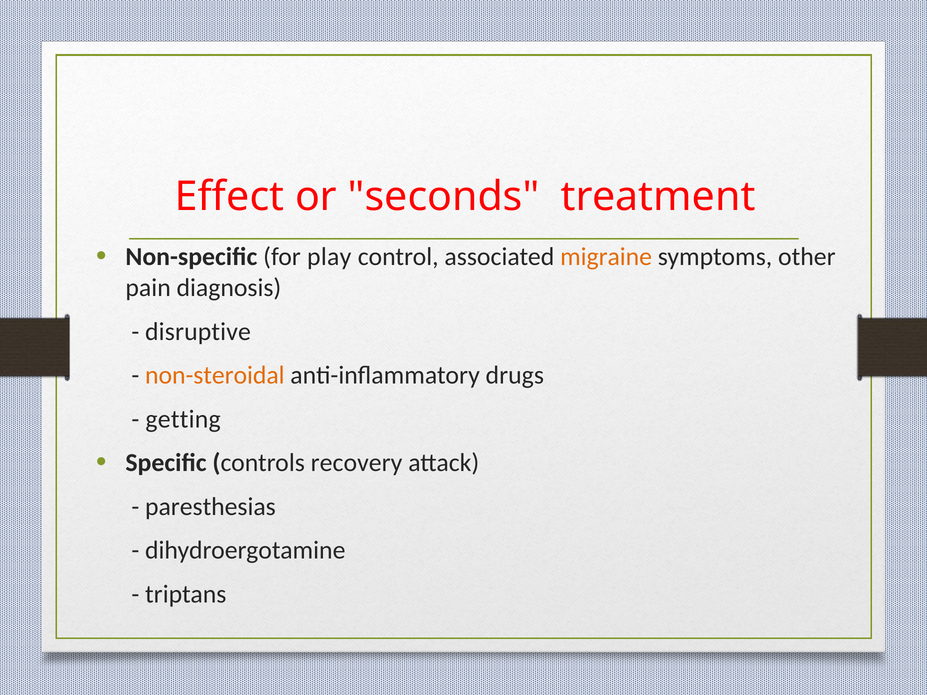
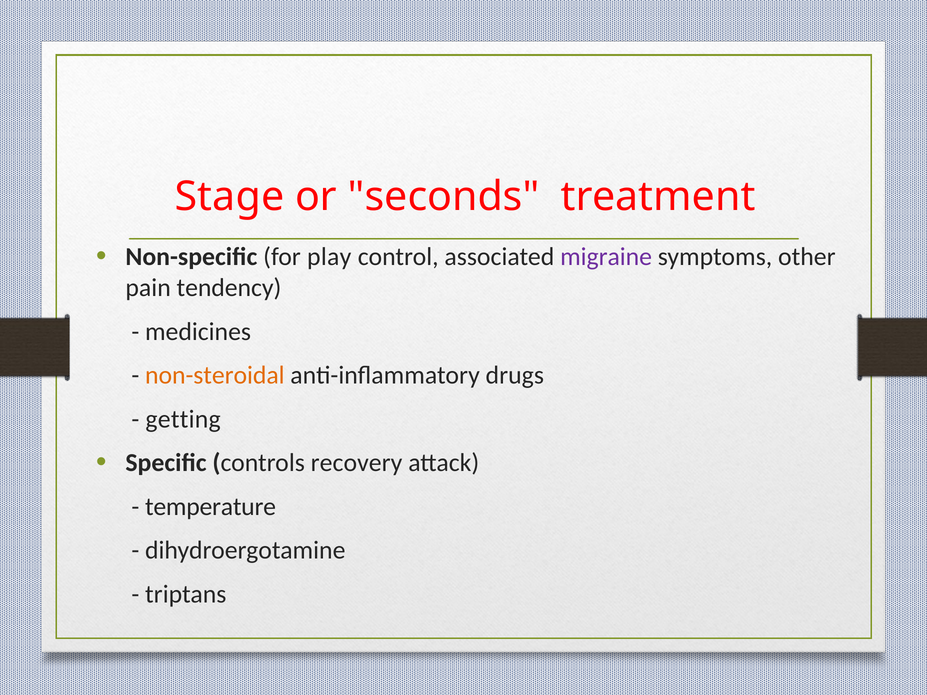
Effect: Effect -> Stage
migraine colour: orange -> purple
diagnosis: diagnosis -> tendency
disruptive: disruptive -> medicines
paresthesias: paresthesias -> temperature
